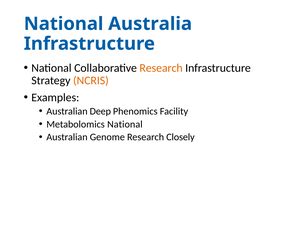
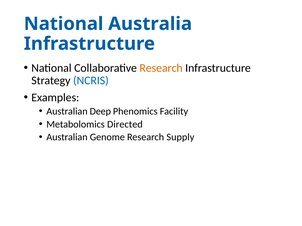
NCRIS colour: orange -> blue
Metabolomics National: National -> Directed
Closely: Closely -> Supply
